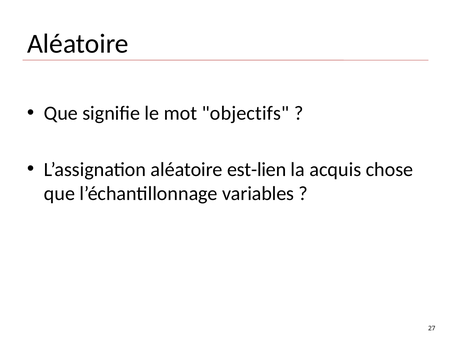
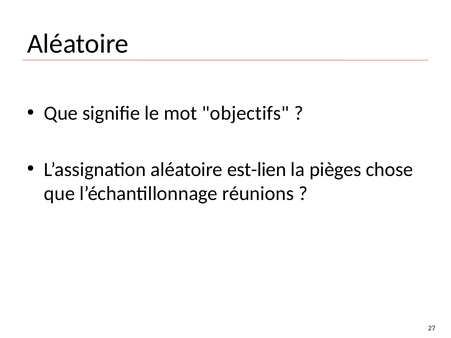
acquis: acquis -> pièges
variables: variables -> réunions
